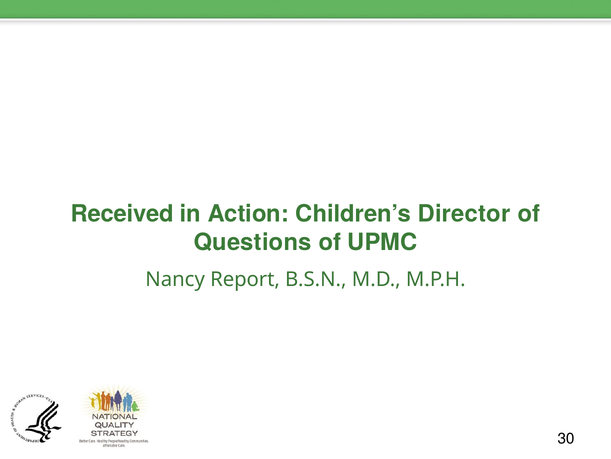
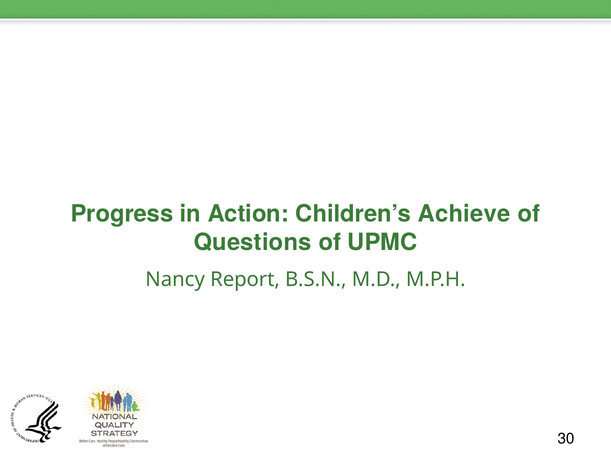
Received: Received -> Progress
Director: Director -> Achieve
